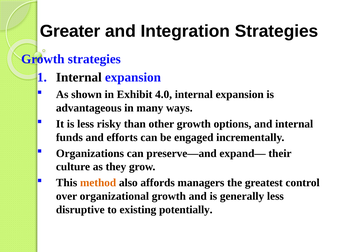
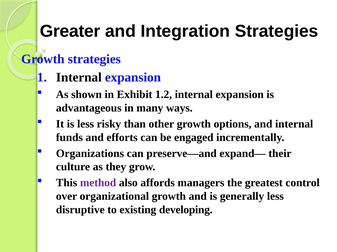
4.0: 4.0 -> 1.2
method colour: orange -> purple
potentially: potentially -> developing
